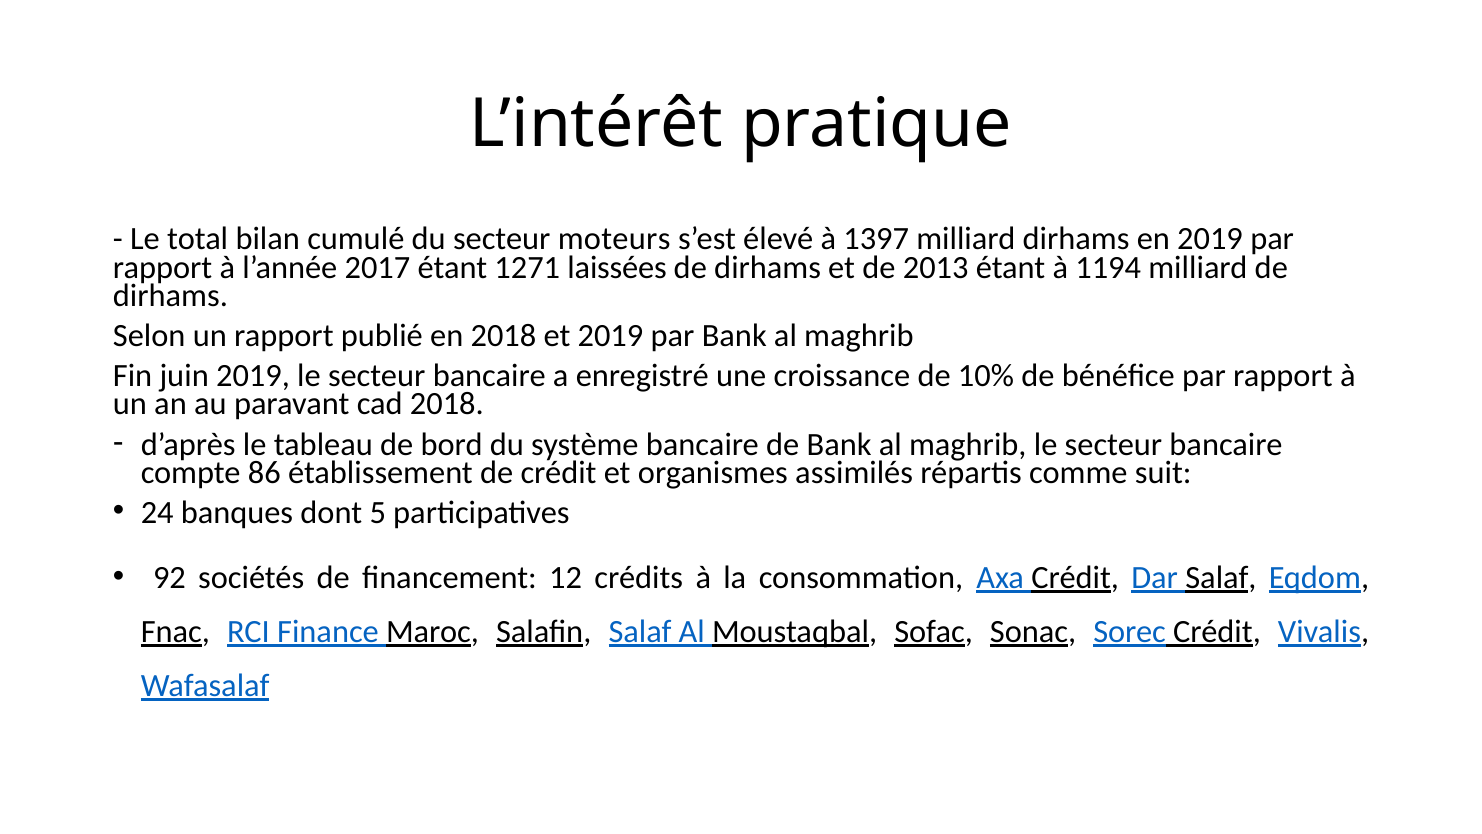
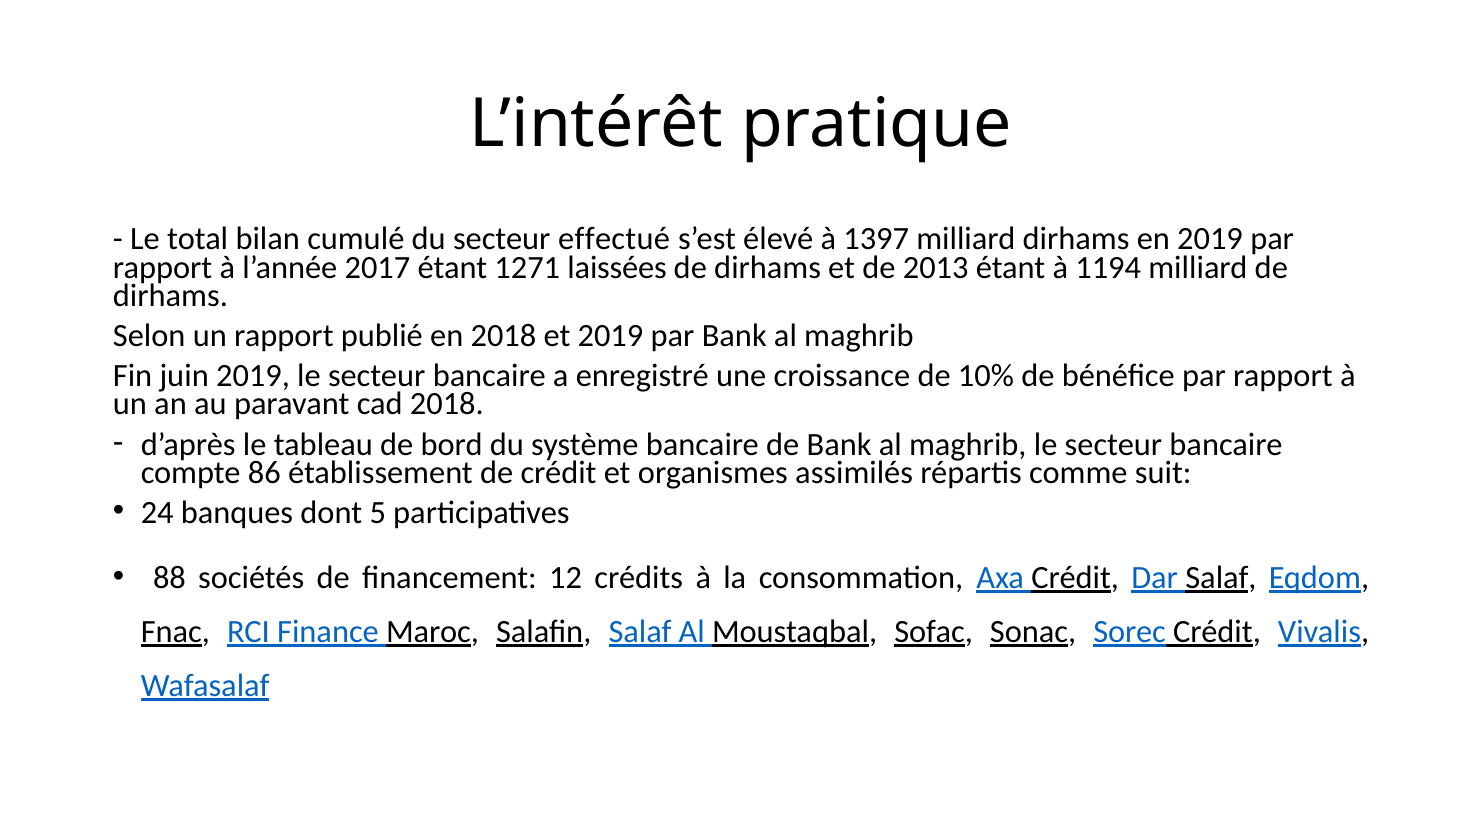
moteurs: moteurs -> effectué
92: 92 -> 88
